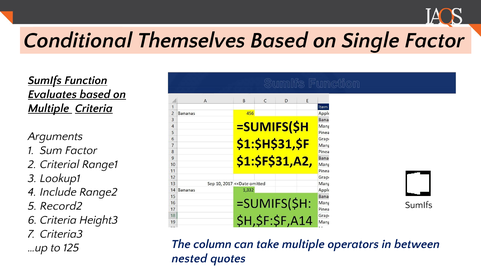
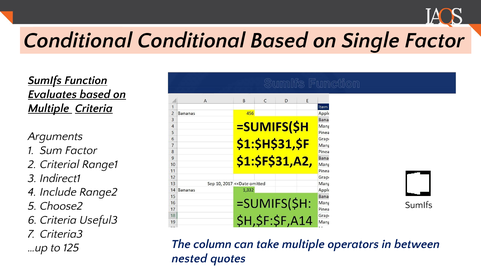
Conditional Themselves: Themselves -> Conditional
Lookup1: Lookup1 -> Indirect1
Record2: Record2 -> Choose2
Height3: Height3 -> Useful3
